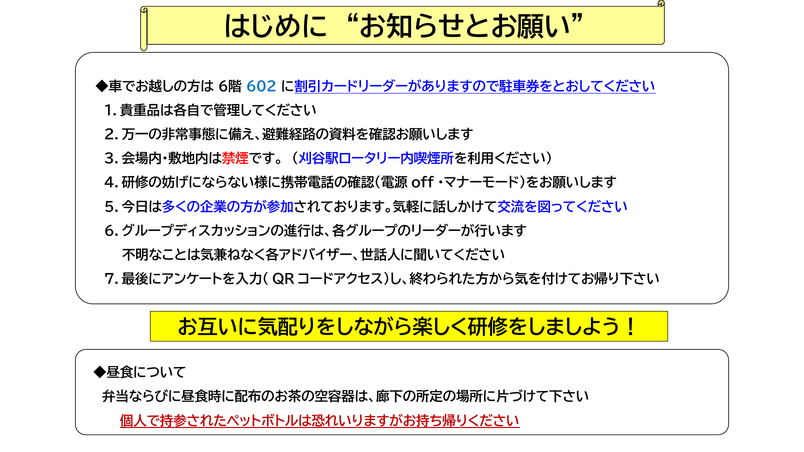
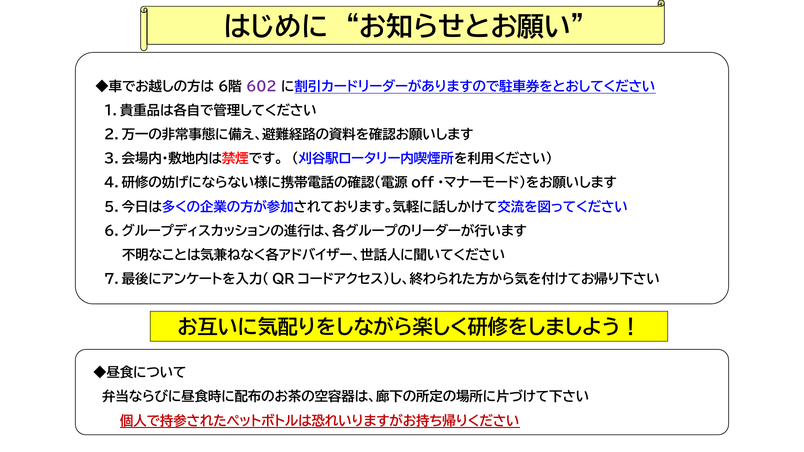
６０２ colour: blue -> purple
